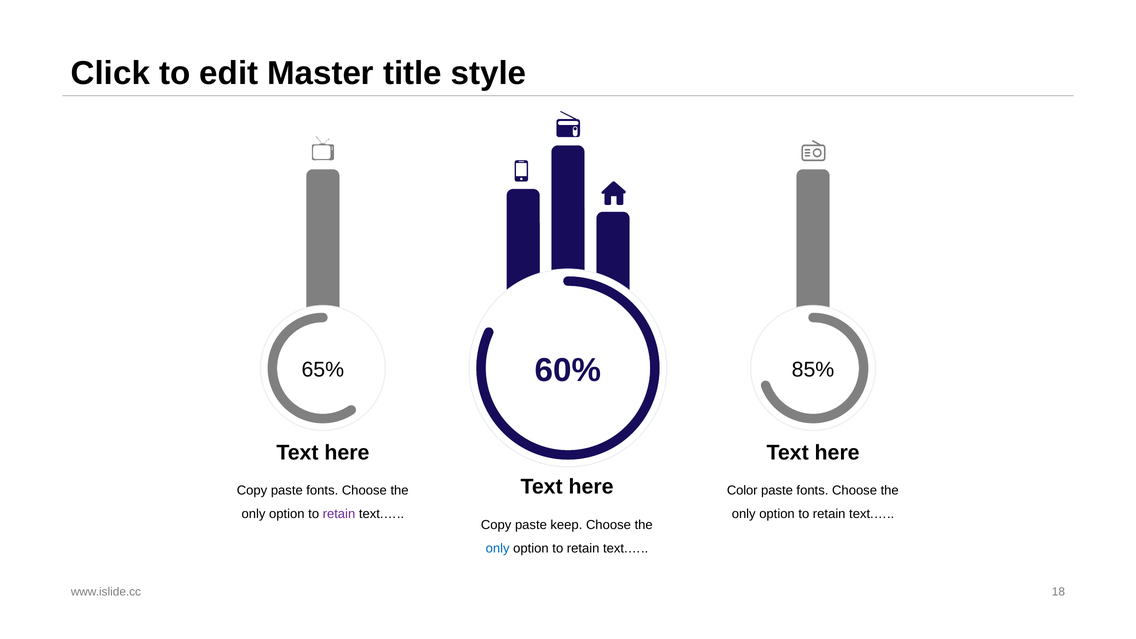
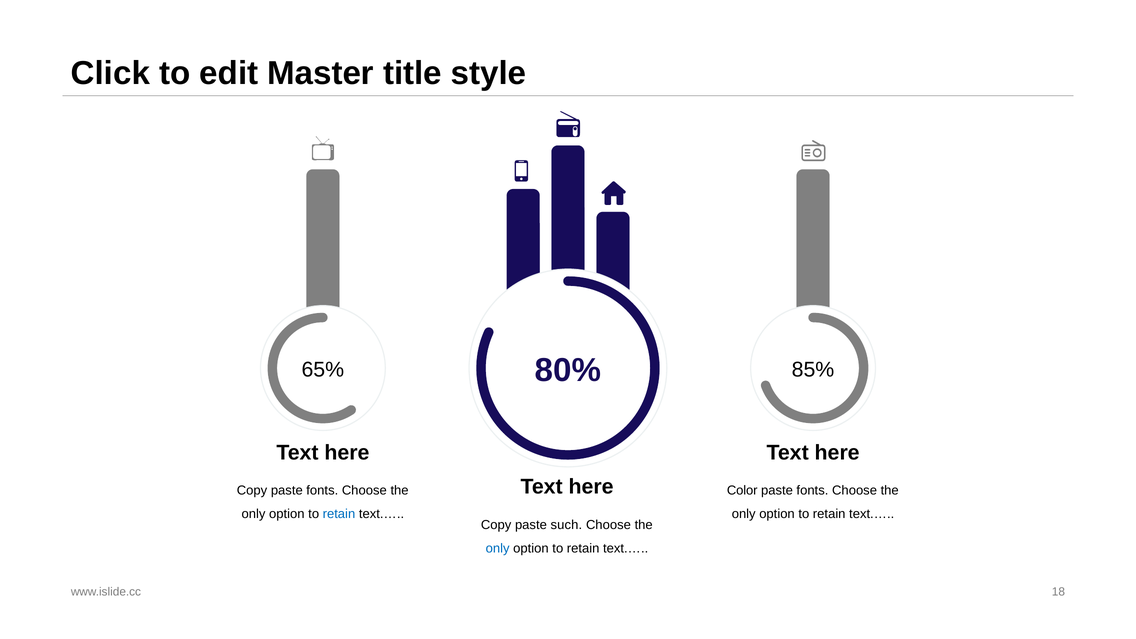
60%: 60% -> 80%
retain at (339, 514) colour: purple -> blue
keep: keep -> such
